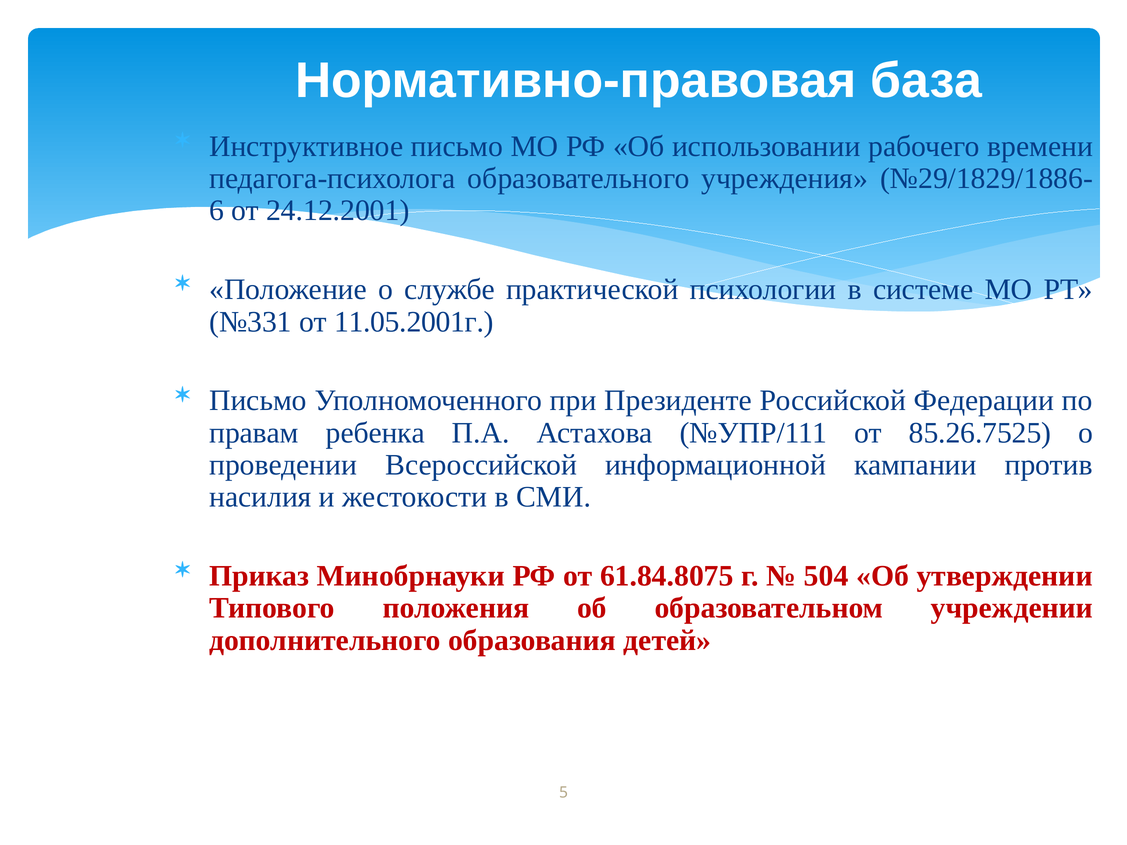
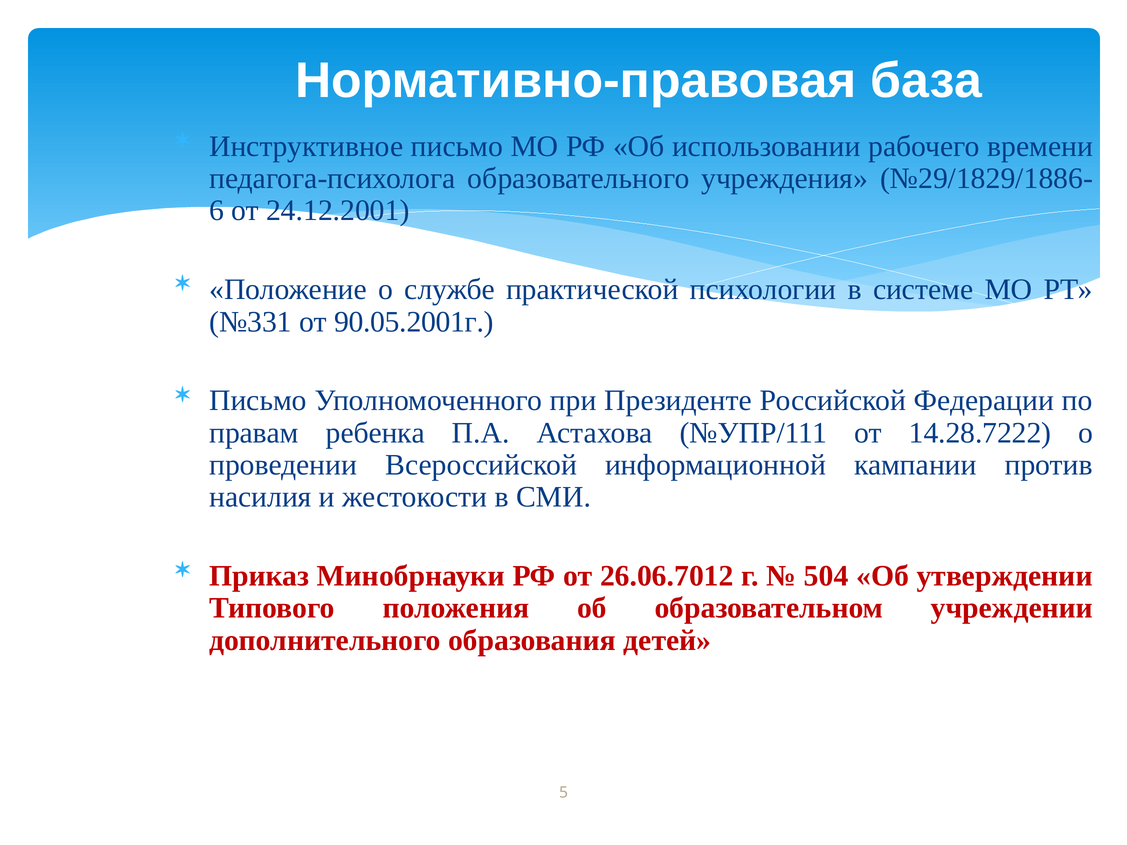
11.05.2001г: 11.05.2001г -> 90.05.2001г
85.26.7525: 85.26.7525 -> 14.28.7222
61.84.8075: 61.84.8075 -> 26.06.7012
